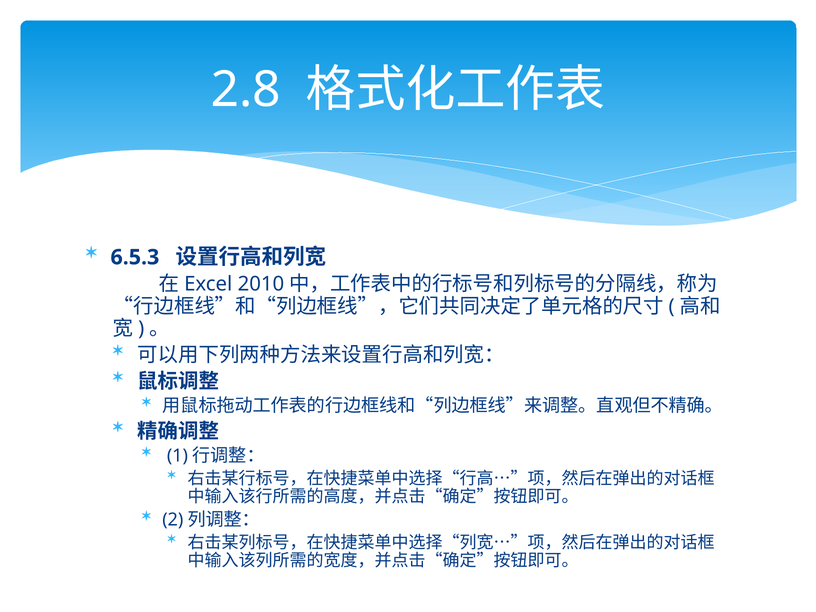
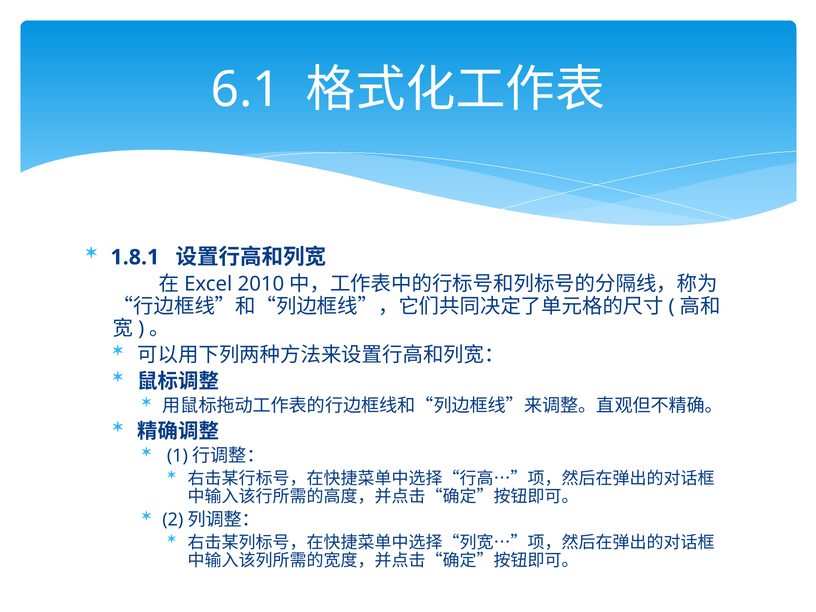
2.8: 2.8 -> 6.1
6.5.3: 6.5.3 -> 1.8.1
